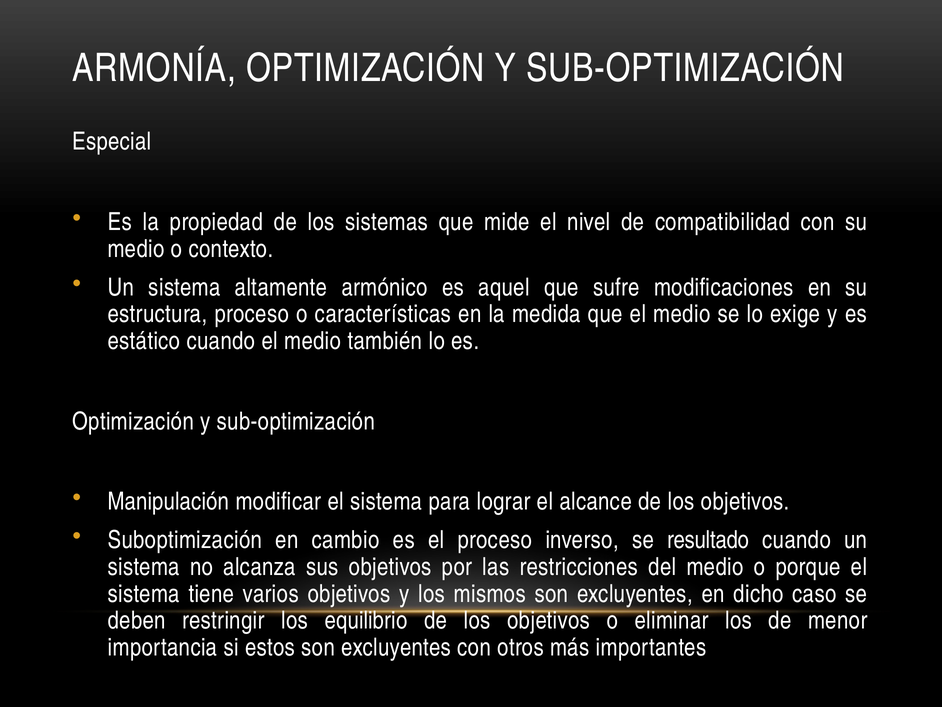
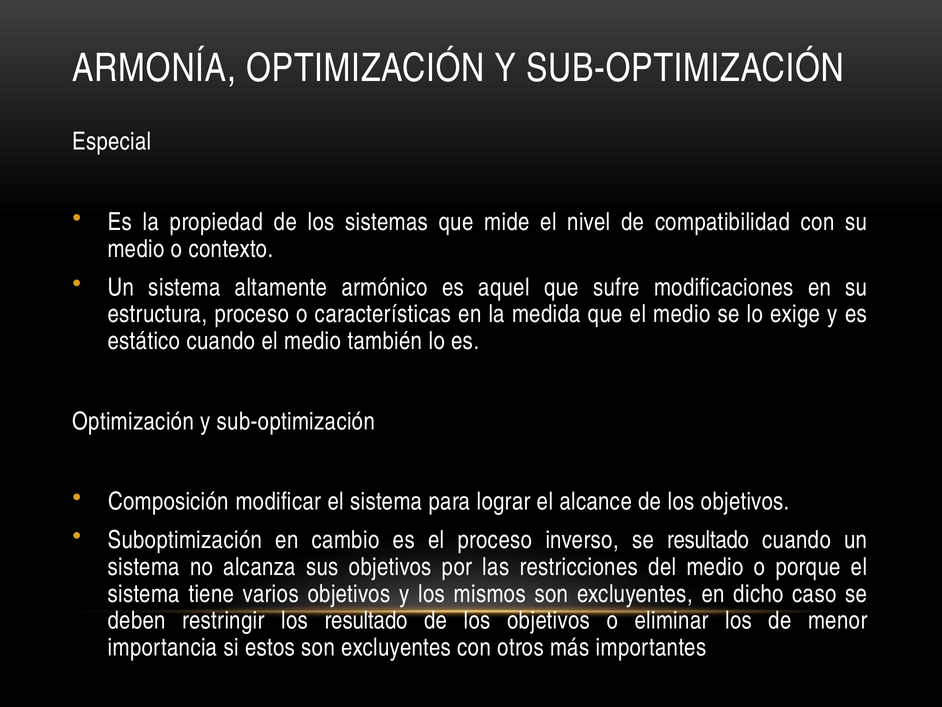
Manipulación: Manipulación -> Composición
los equilibrio: equilibrio -> resultado
